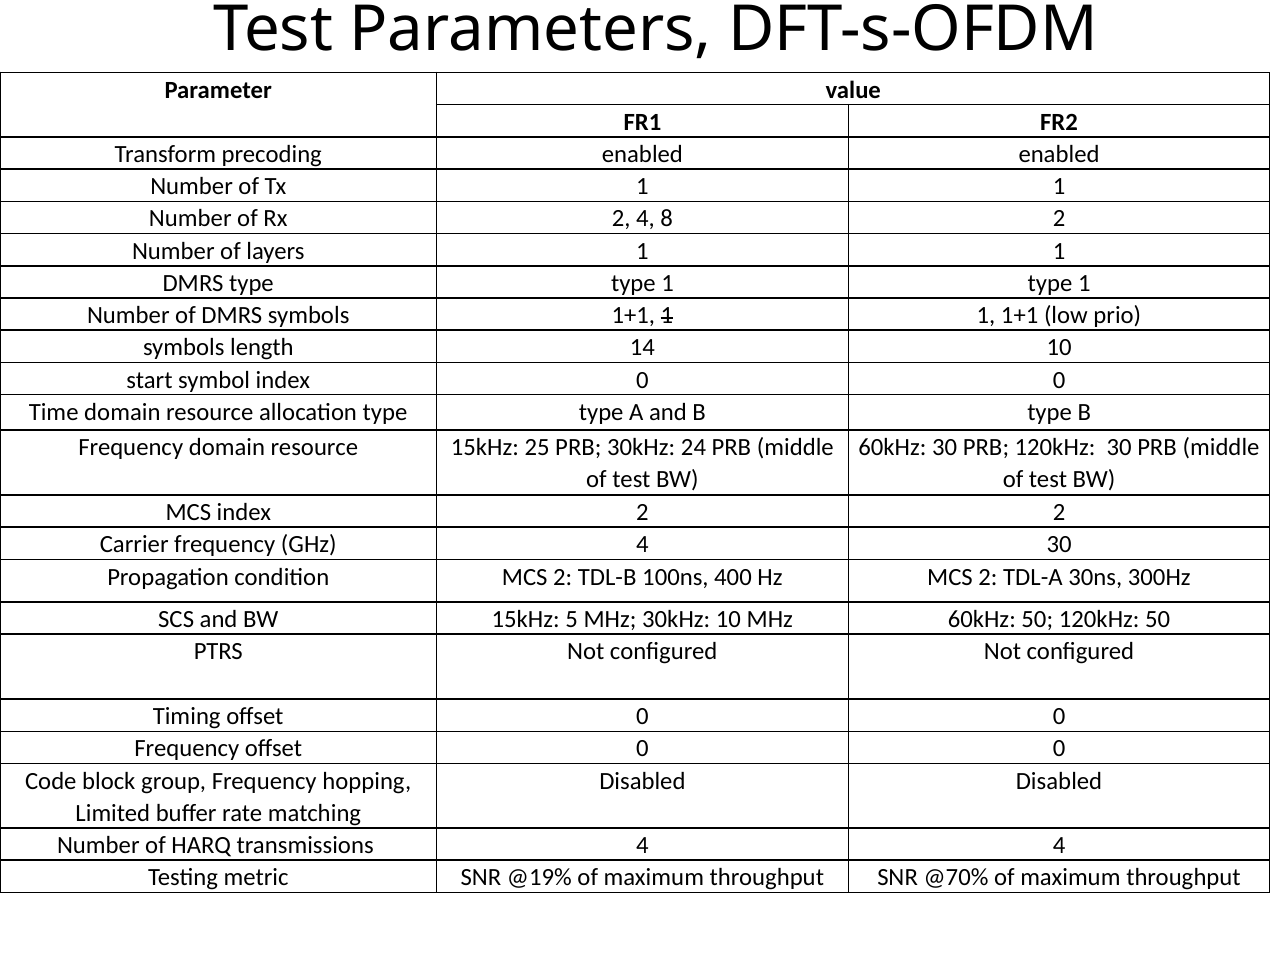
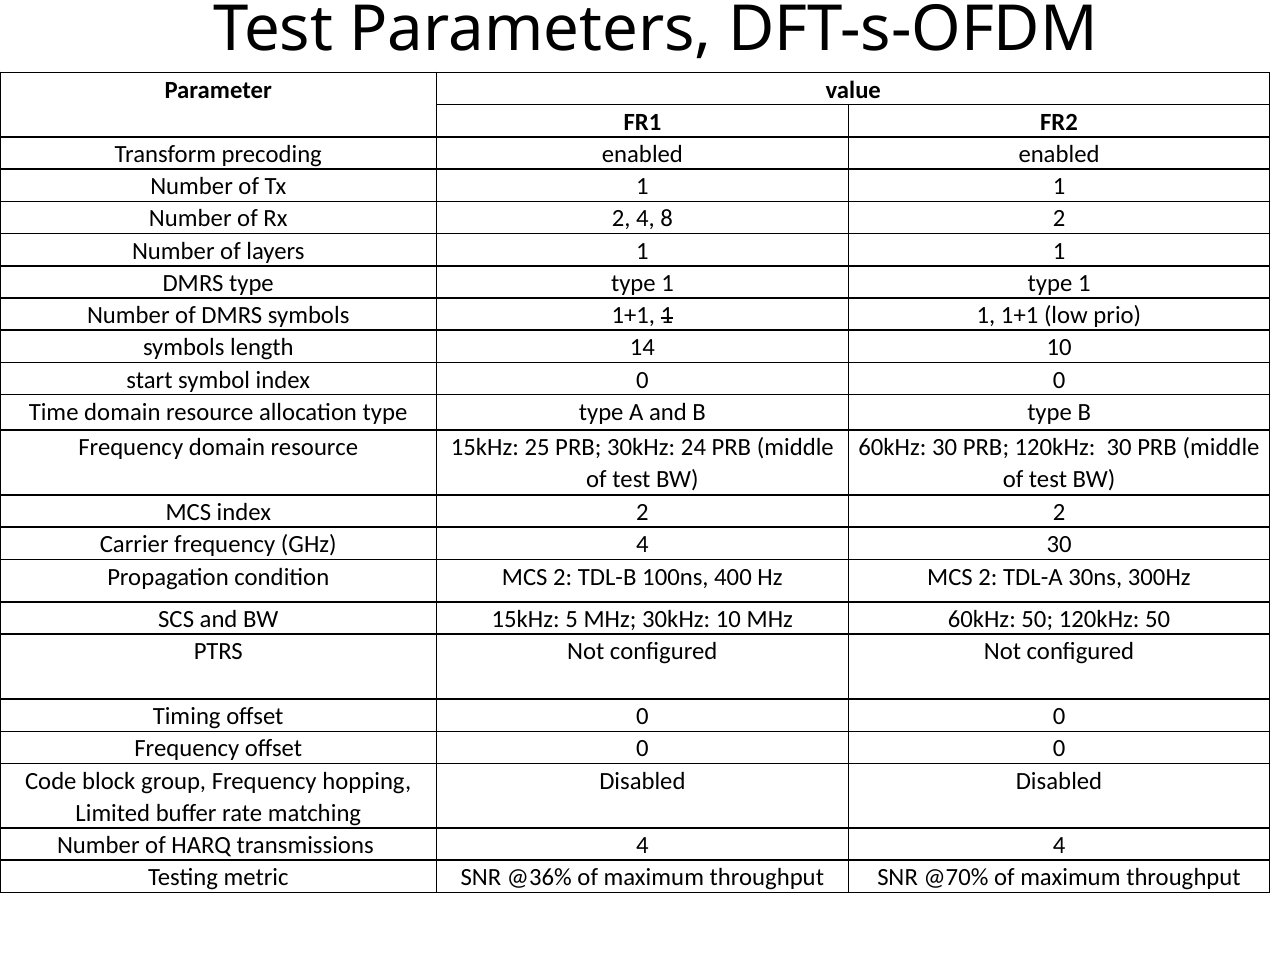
@19%: @19% -> @36%
